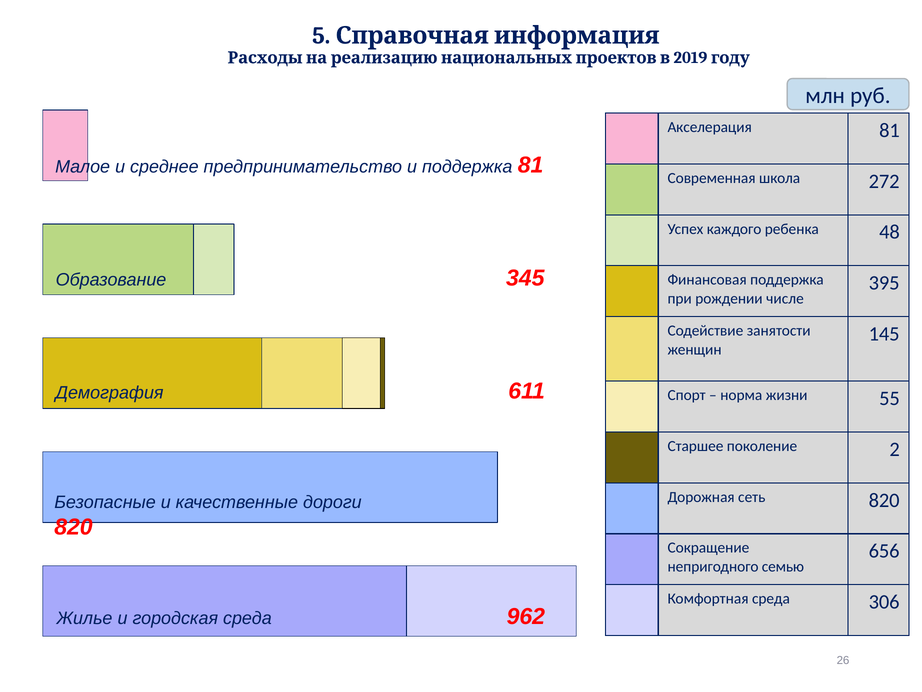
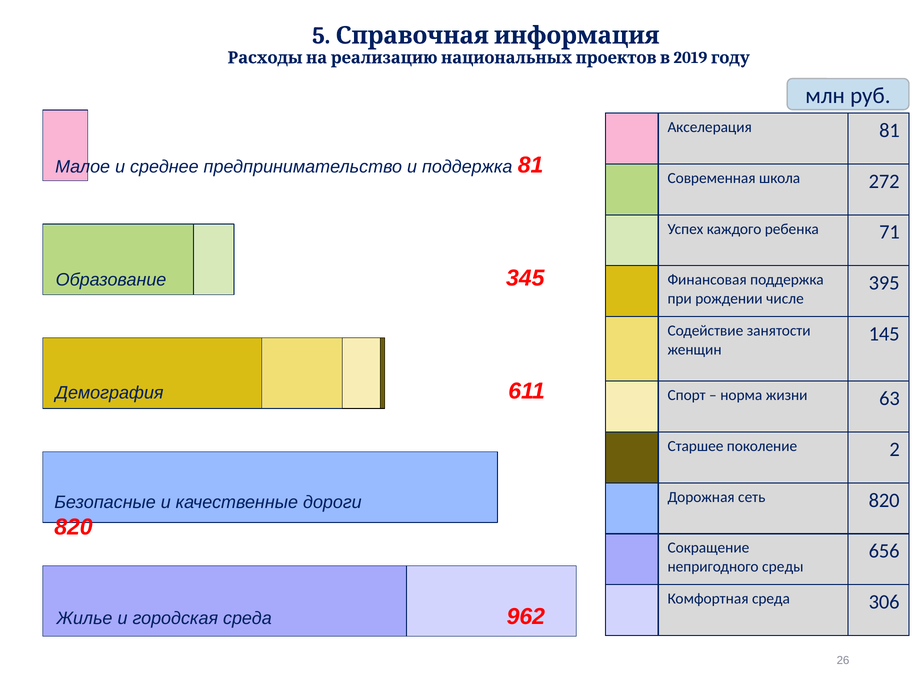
48: 48 -> 71
55: 55 -> 63
семью: семью -> среды
